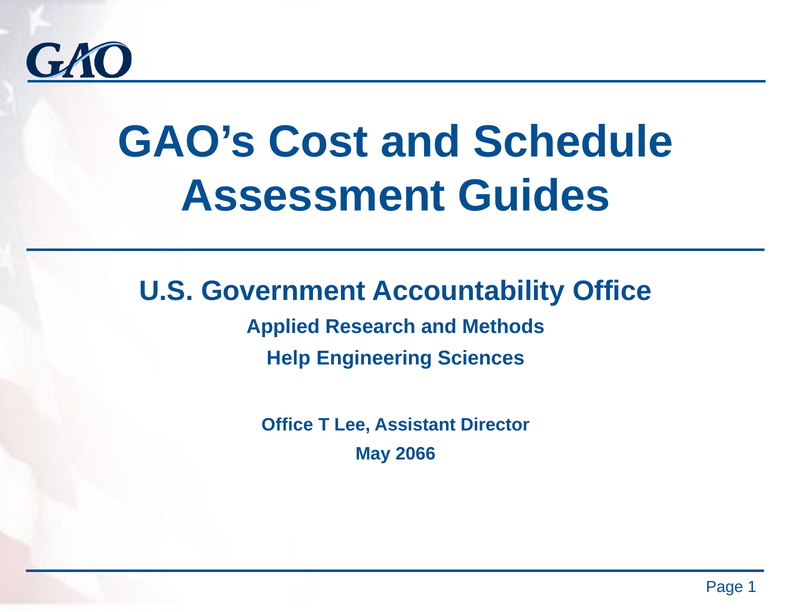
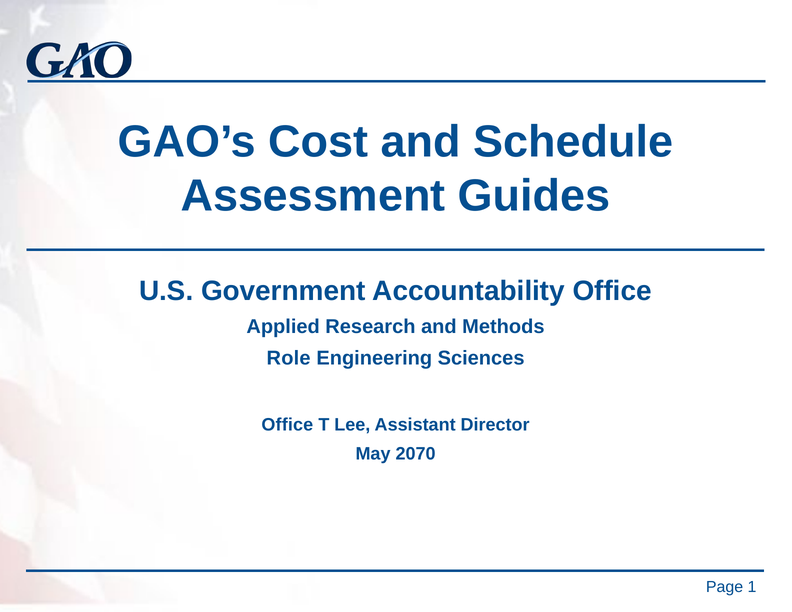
Help: Help -> Role
2066: 2066 -> 2070
